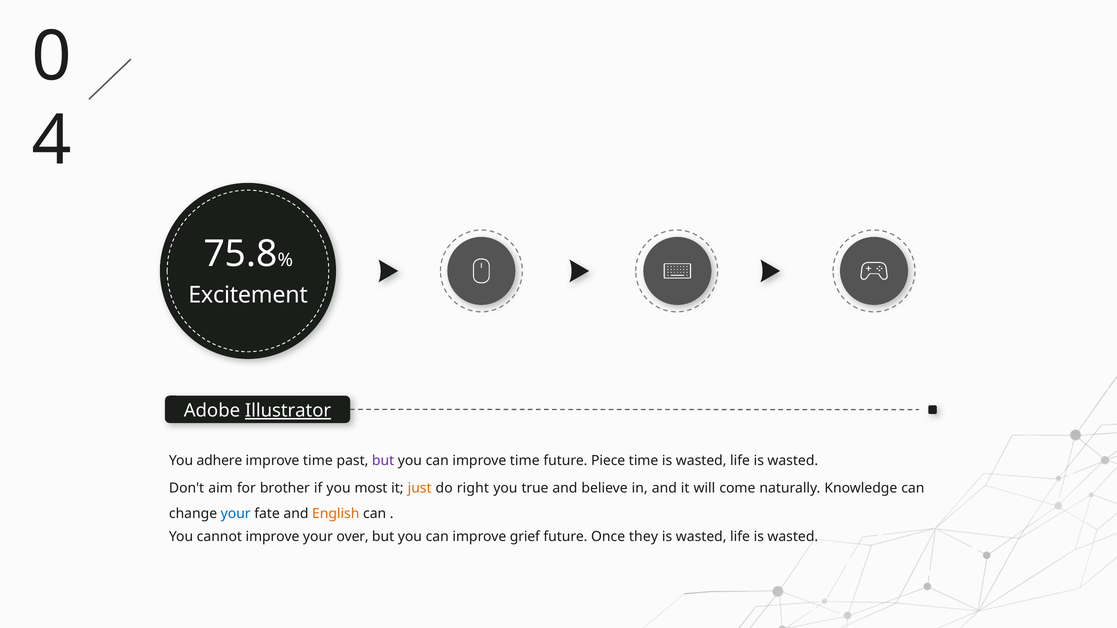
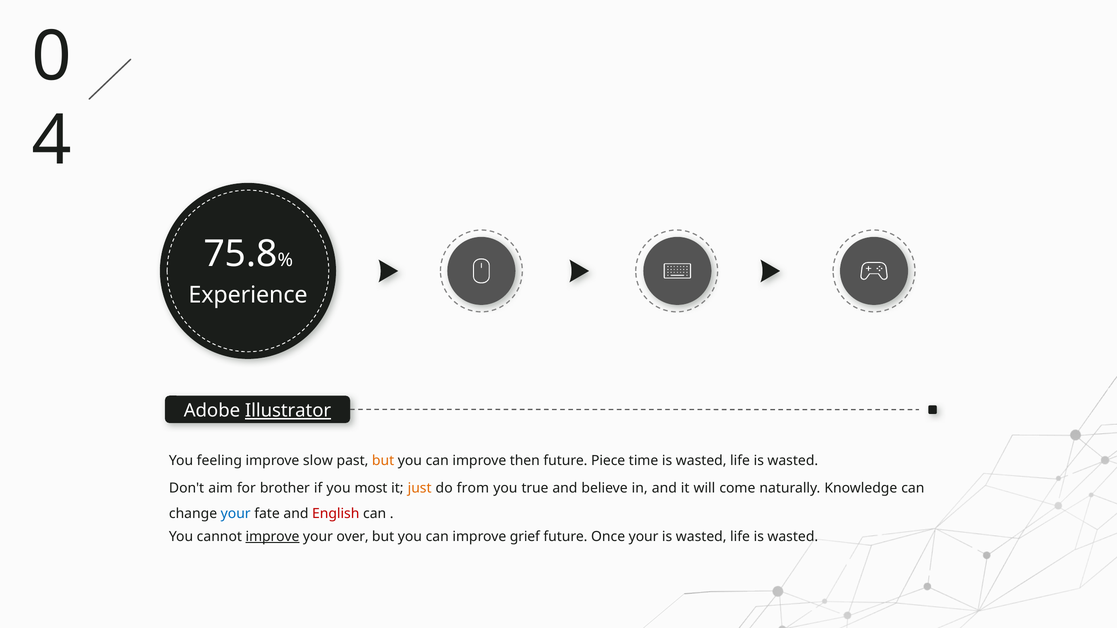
Excitement: Excitement -> Experience
adhere: adhere -> feeling
time at (318, 461): time -> slow
but at (383, 461) colour: purple -> orange
can improve time: time -> then
right: right -> from
English colour: orange -> red
improve at (273, 537) underline: none -> present
Once they: they -> your
